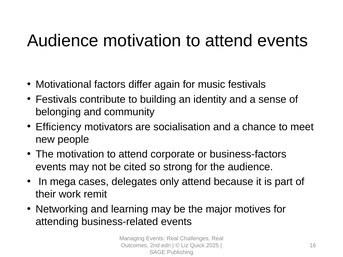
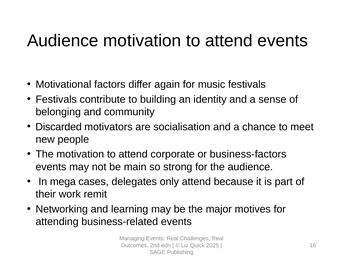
Efficiency: Efficiency -> Discarded
cited: cited -> main
